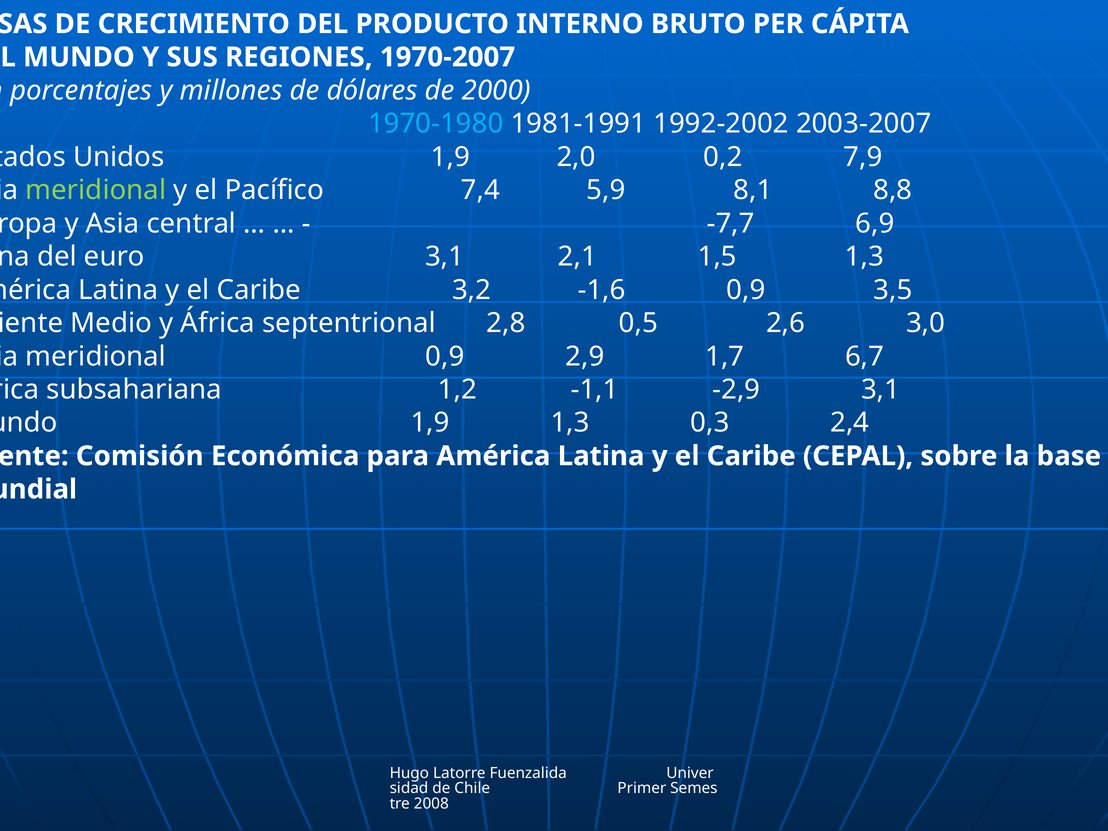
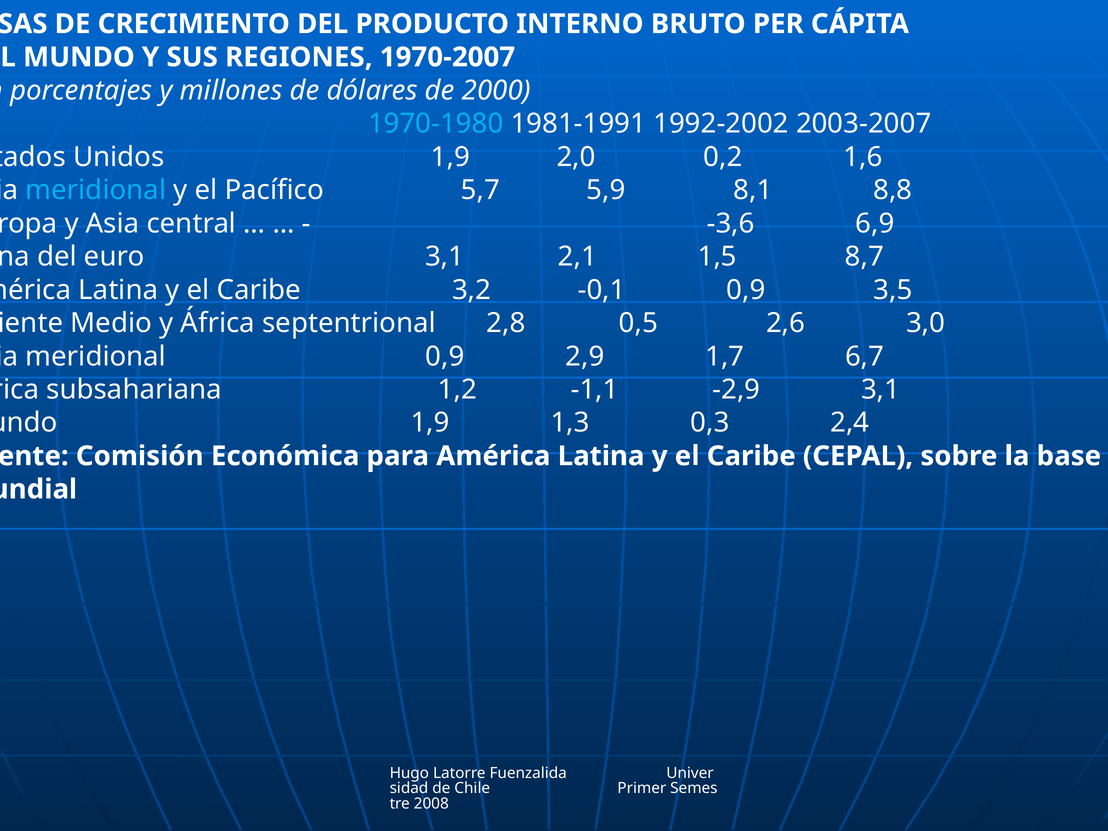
7,9: 7,9 -> 1,6
meridional at (96, 190) colour: light green -> light blue
7,4: 7,4 -> 5,7
-7,7: -7,7 -> -3,6
1,5 1,3: 1,3 -> 8,7
-1,6: -1,6 -> -0,1
